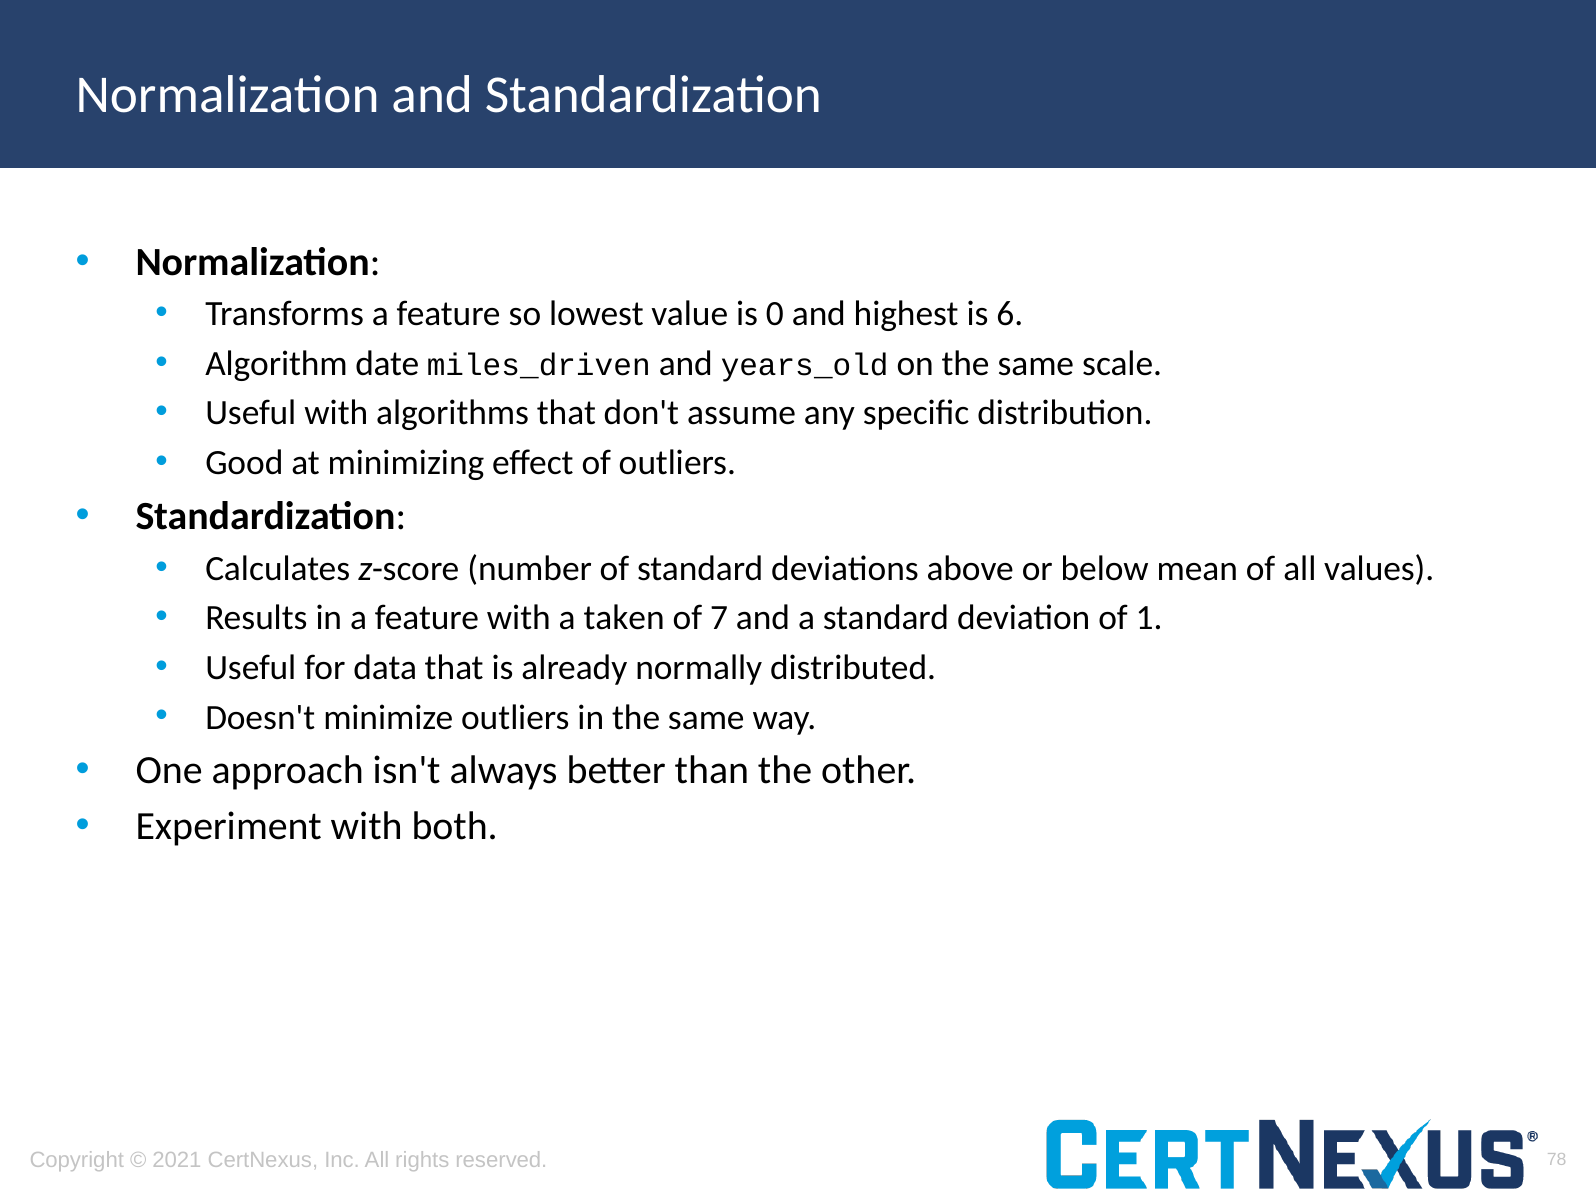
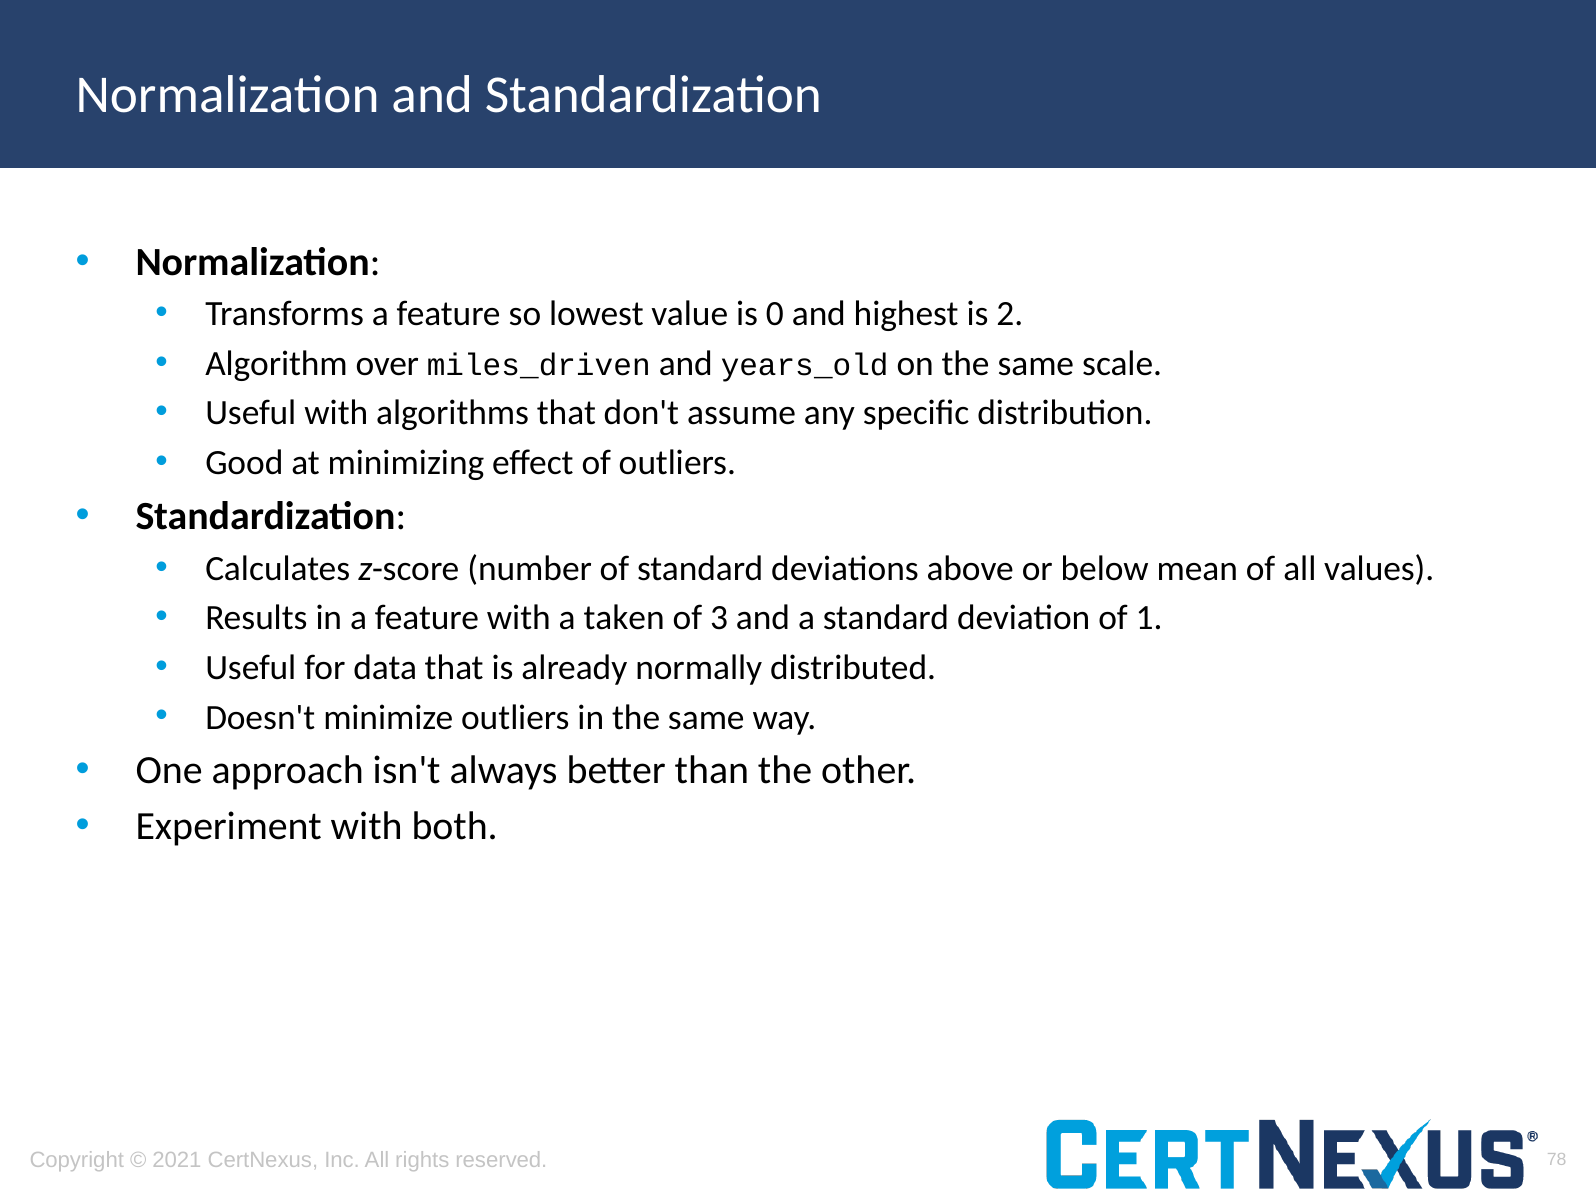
6: 6 -> 2
date: date -> over
7: 7 -> 3
